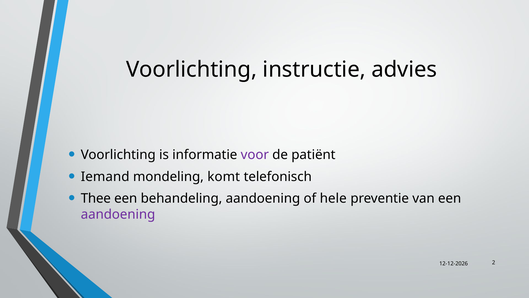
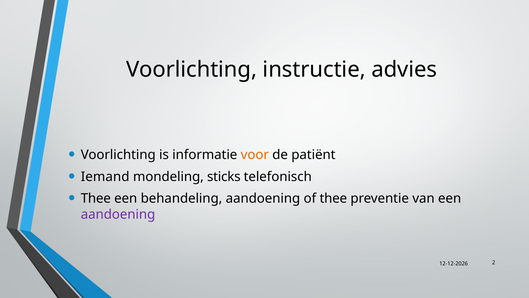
voor colour: purple -> orange
komt: komt -> sticks
of hele: hele -> thee
